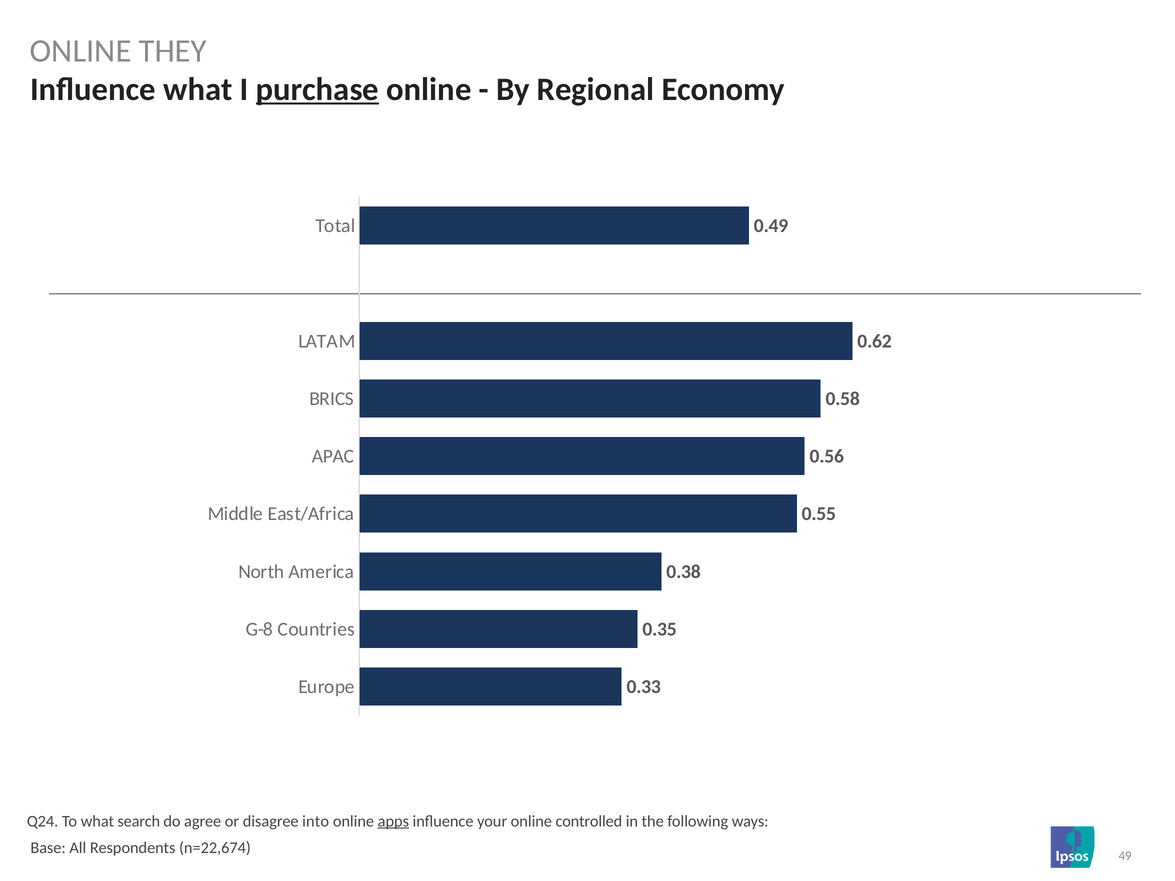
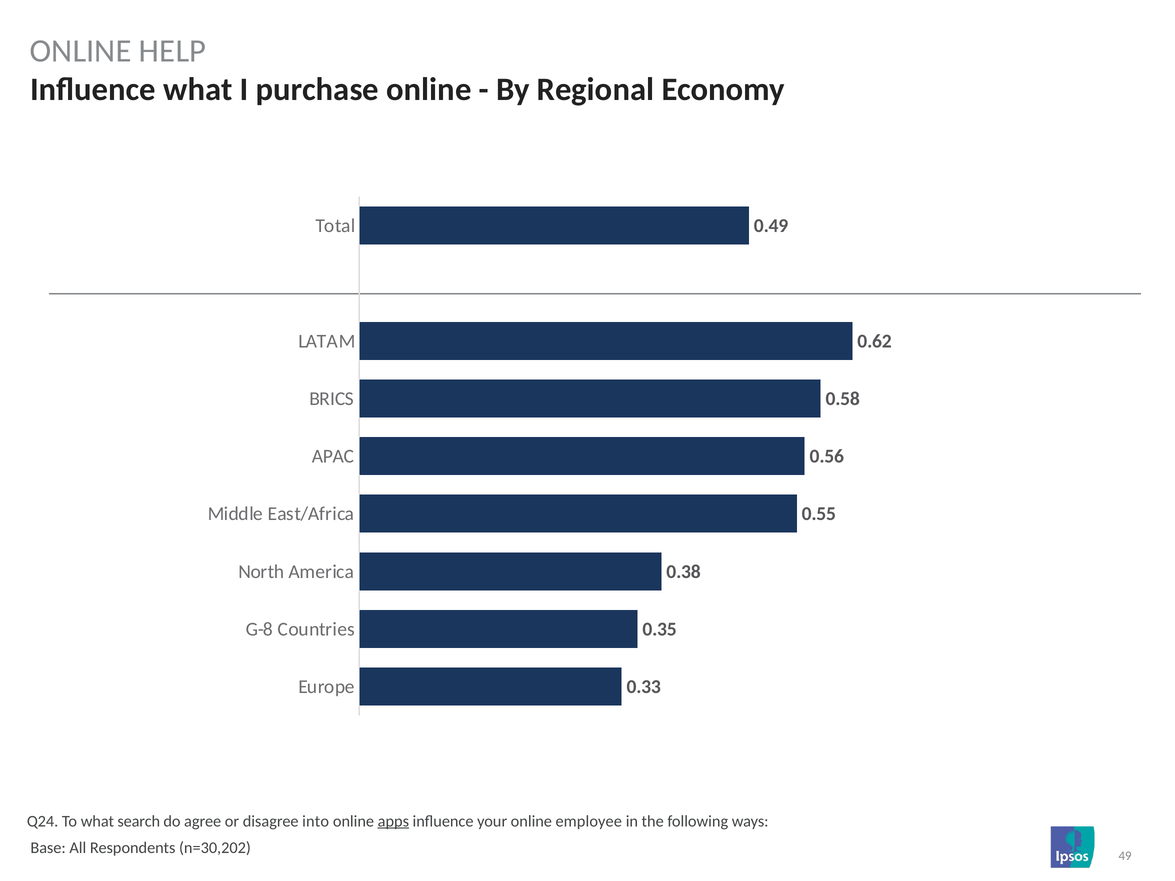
THEY: THEY -> HELP
purchase underline: present -> none
controlled: controlled -> employee
n=22,674: n=22,674 -> n=30,202
